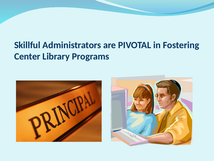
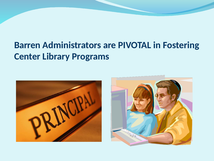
Skillful: Skillful -> Barren
